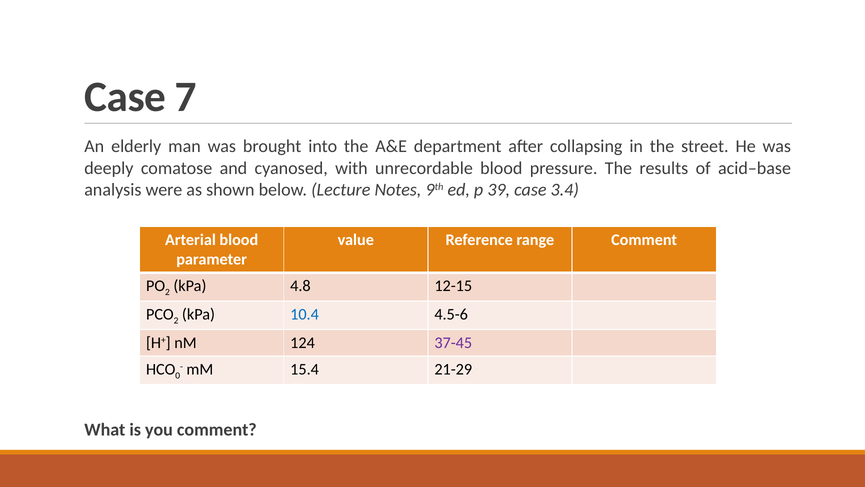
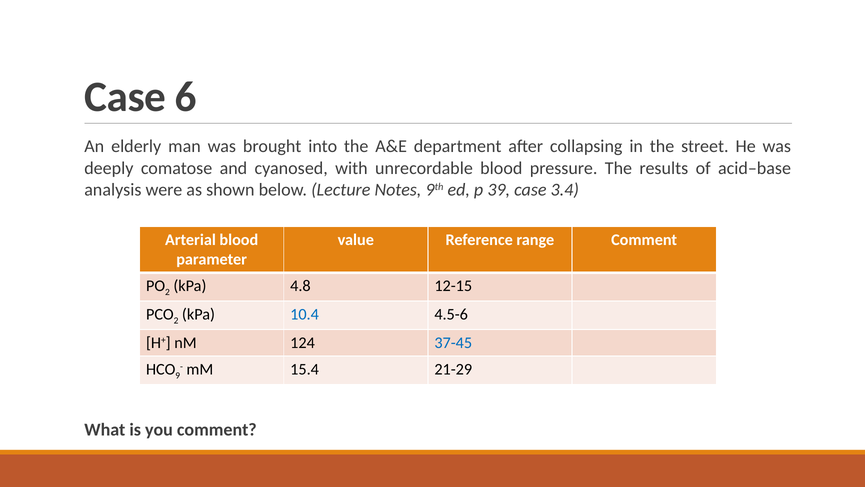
7: 7 -> 6
37-45 colour: purple -> blue
0: 0 -> 9
